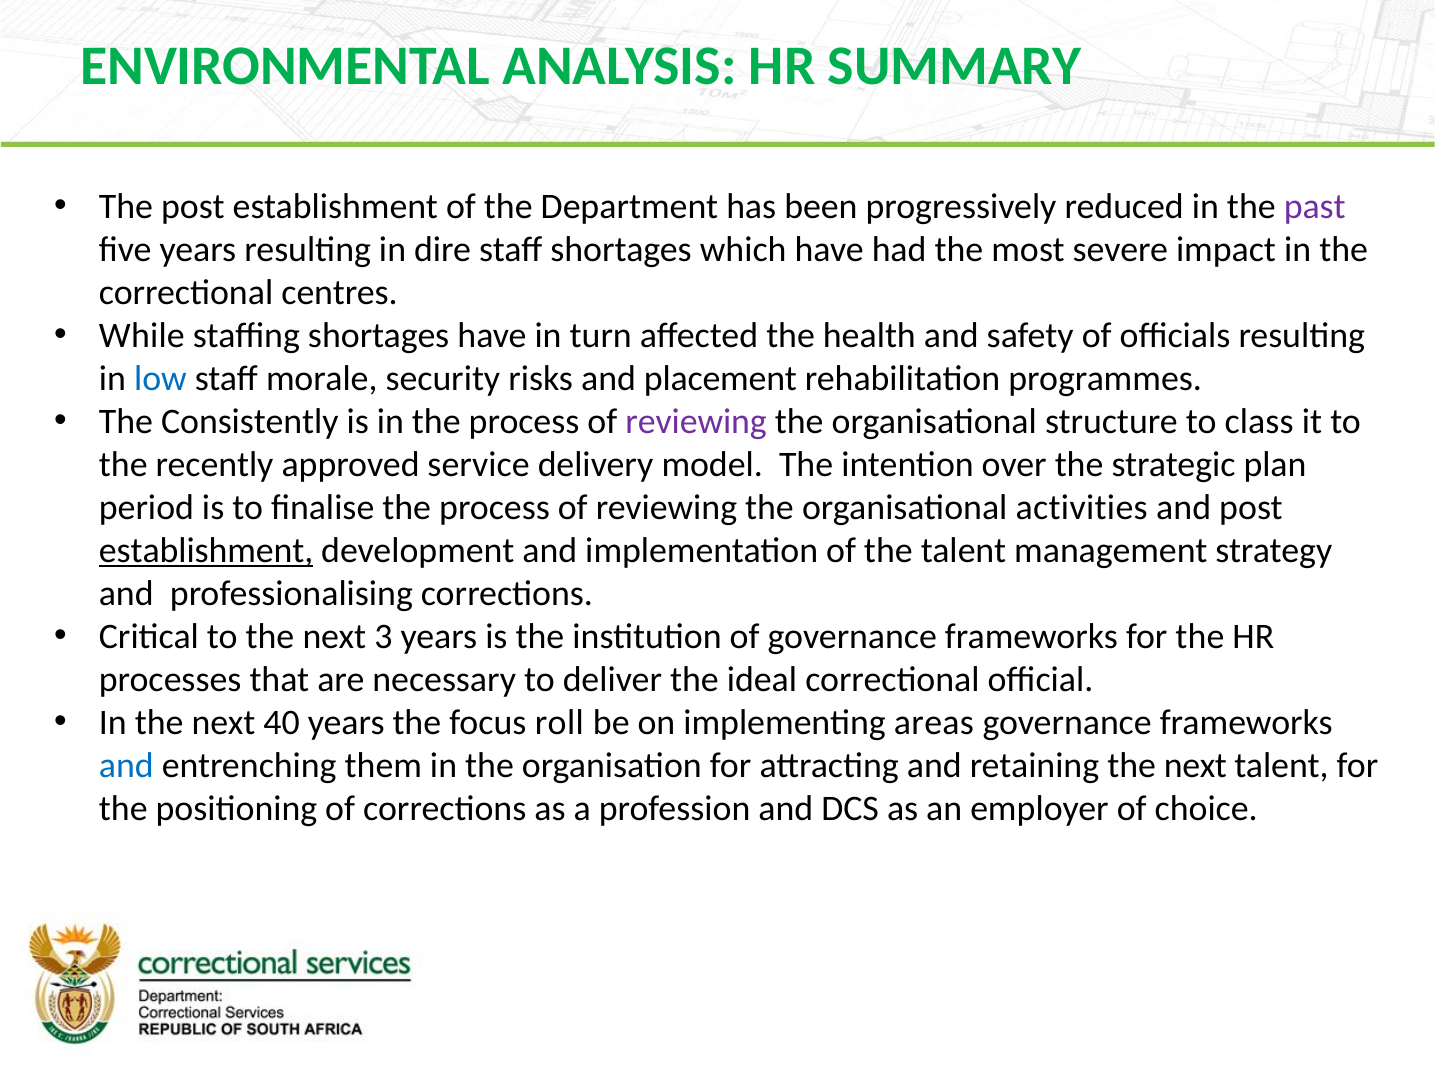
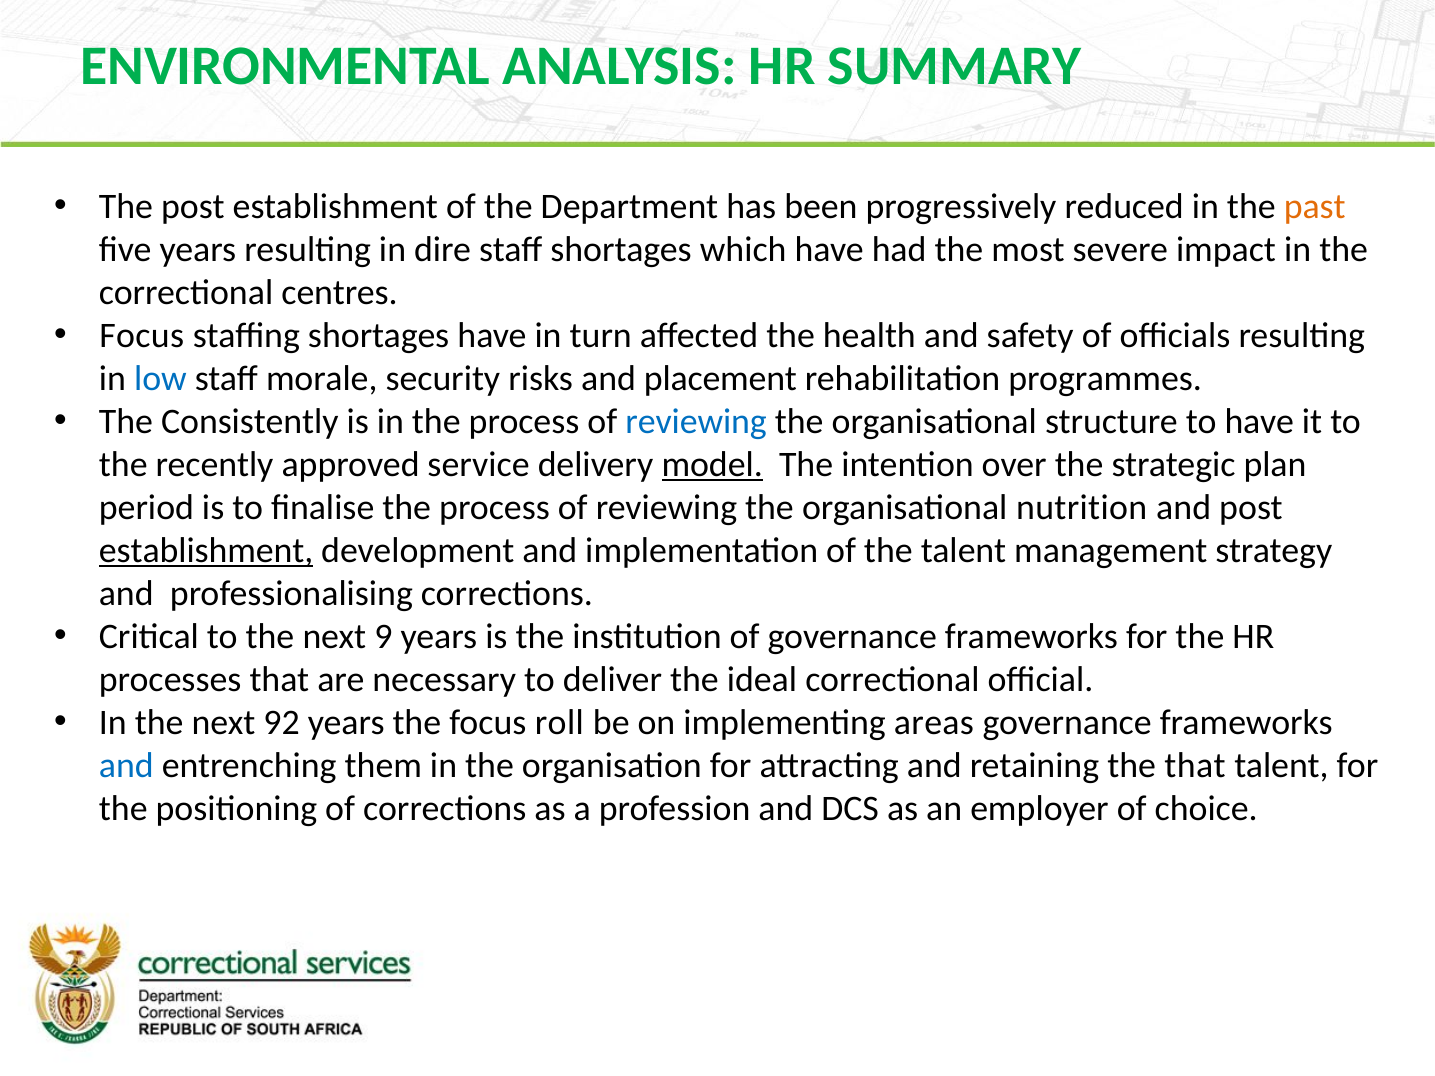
past colour: purple -> orange
While at (142, 335): While -> Focus
reviewing at (696, 422) colour: purple -> blue
to class: class -> have
model underline: none -> present
activities: activities -> nutrition
3: 3 -> 9
40: 40 -> 92
retaining the next: next -> that
